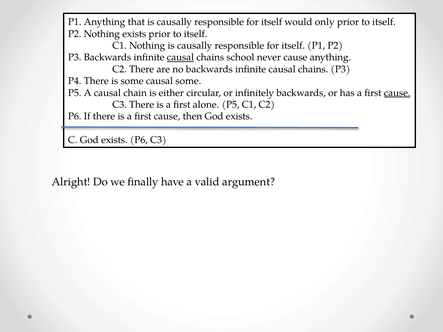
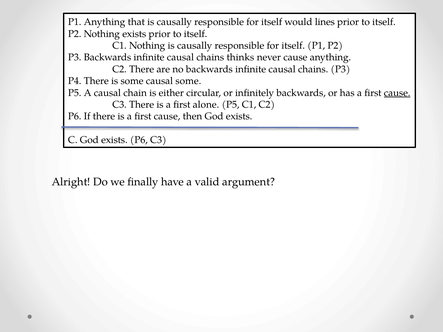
only: only -> lines
causal at (180, 57) underline: present -> none
school: school -> thinks
